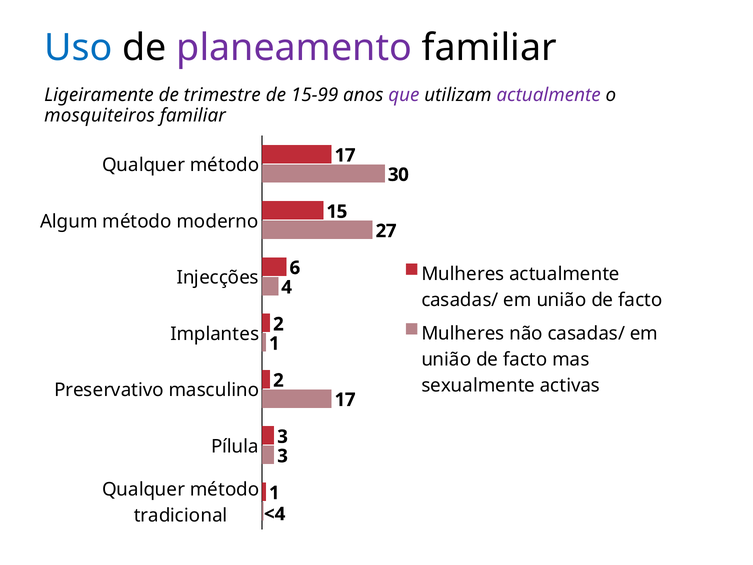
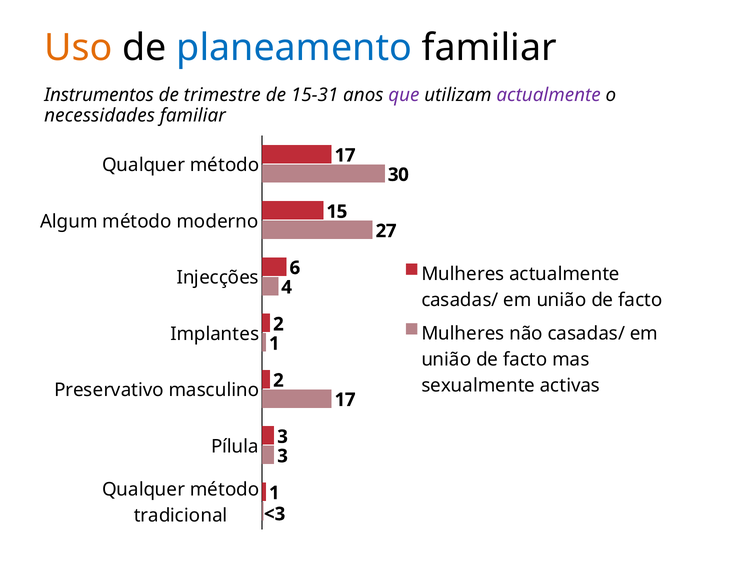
Uso colour: blue -> orange
planeamento colour: purple -> blue
Ligeiramente: Ligeiramente -> Instrumentos
15-99: 15-99 -> 15-31
mosquiteiros: mosquiteiros -> necessidades
<4: <4 -> <3
